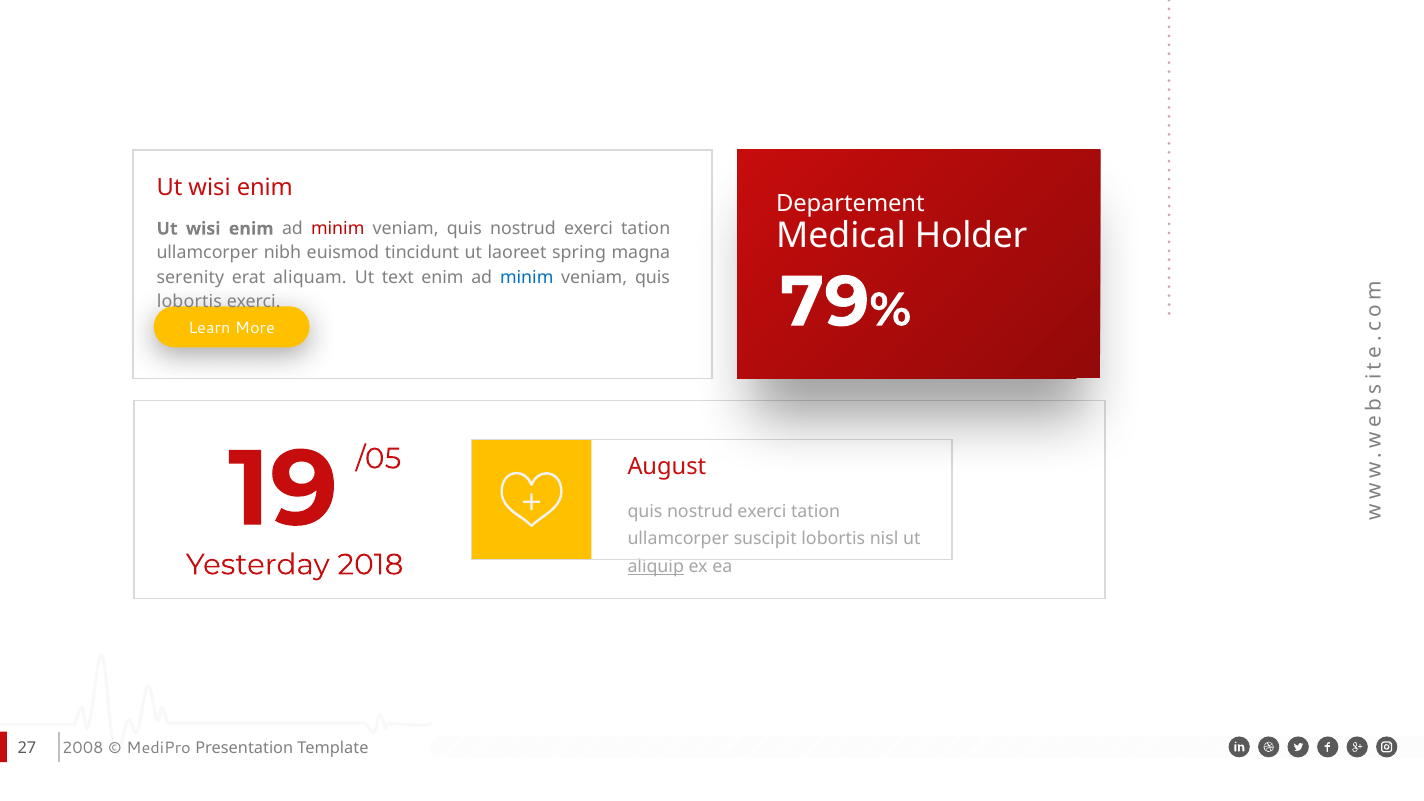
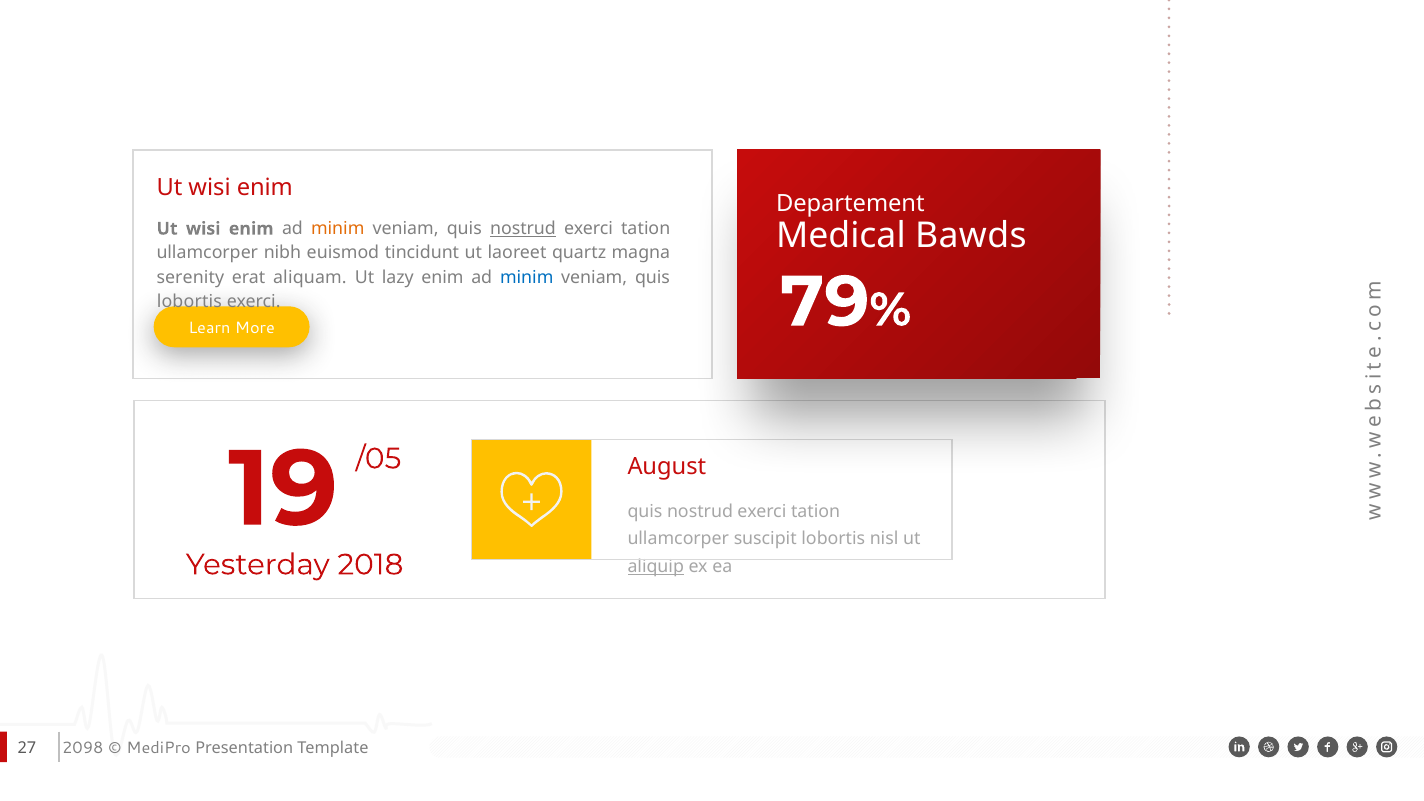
minim at (338, 229) colour: red -> orange
nostrud at (523, 229) underline: none -> present
Holder: Holder -> Bawds
spring: spring -> quartz
text: text -> lazy
2008: 2008 -> 2098
